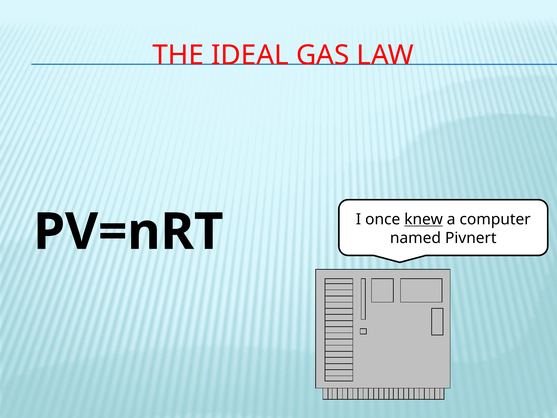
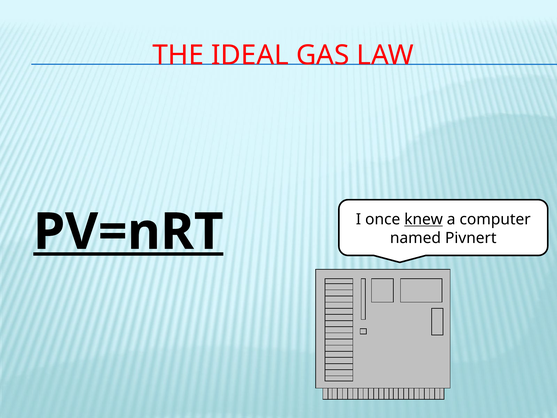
PV=nRT underline: none -> present
